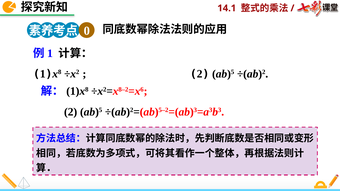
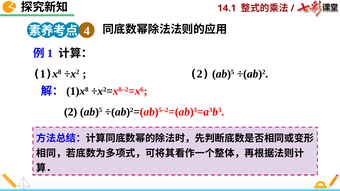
0: 0 -> 4
